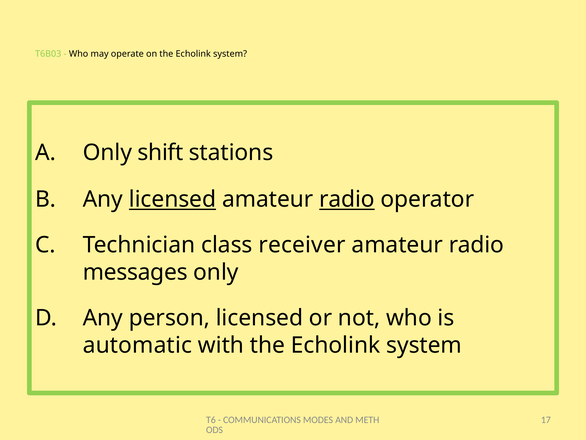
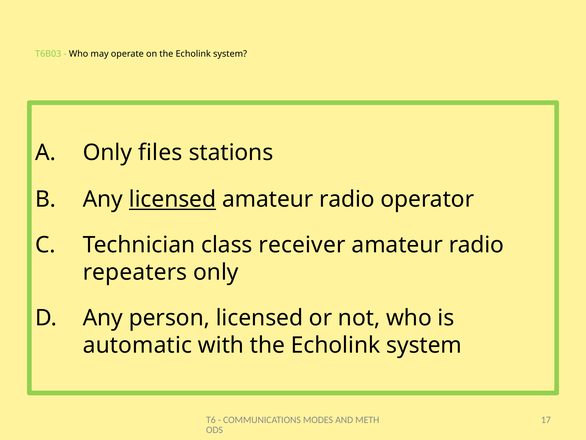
shift: shift -> files
radio at (347, 199) underline: present -> none
messages: messages -> repeaters
